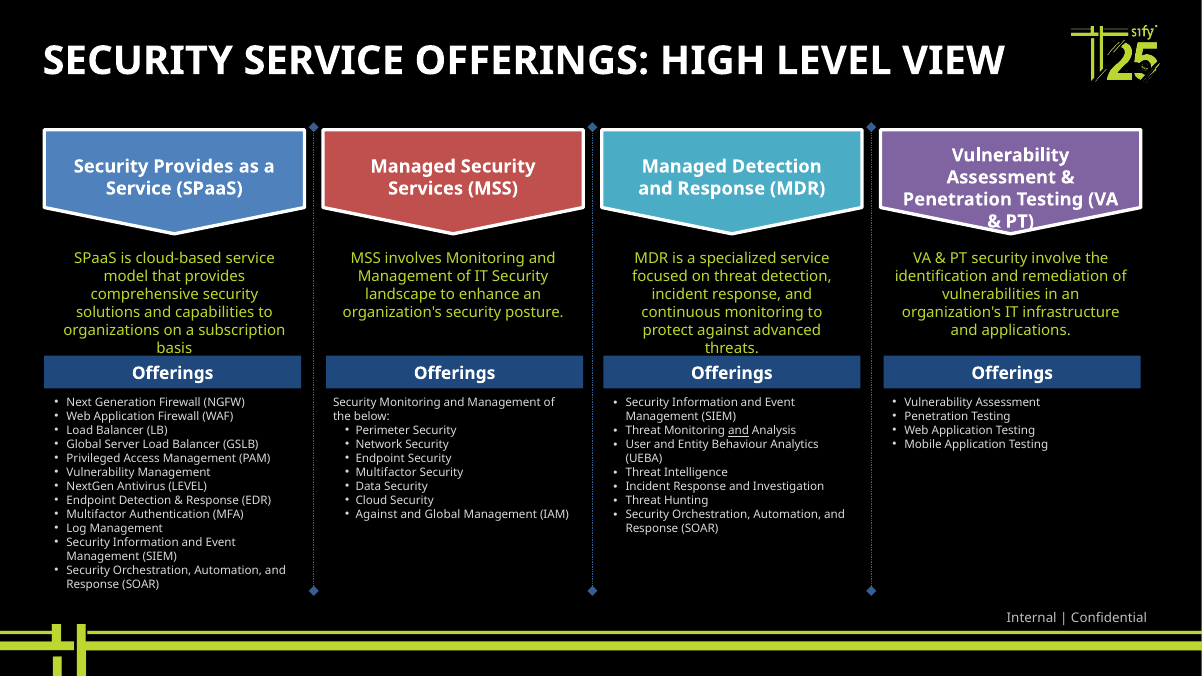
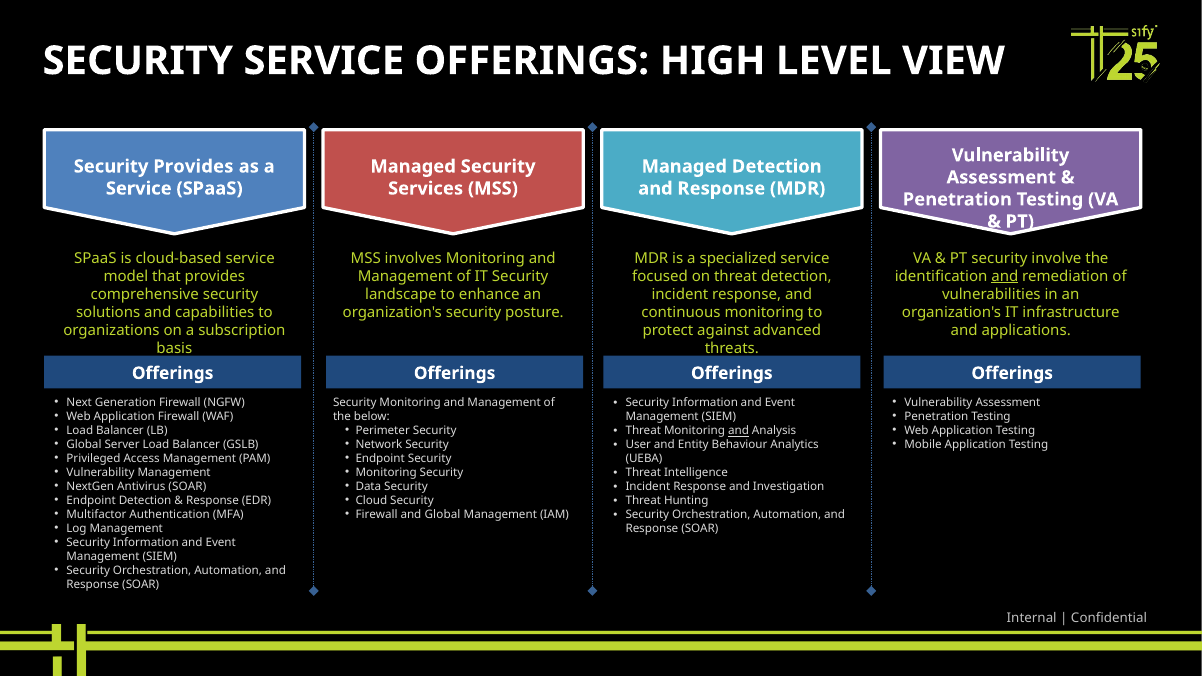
and at (1005, 276) underline: none -> present
Multifactor at (386, 473): Multifactor -> Monitoring
Antivirus LEVEL: LEVEL -> SOAR
Against at (377, 515): Against -> Firewall
